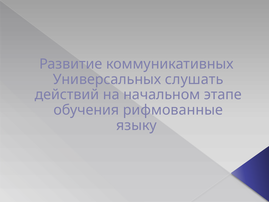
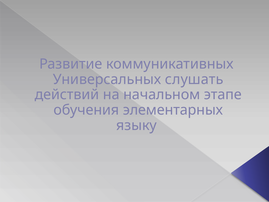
рифмованные: рифмованные -> элементарных
